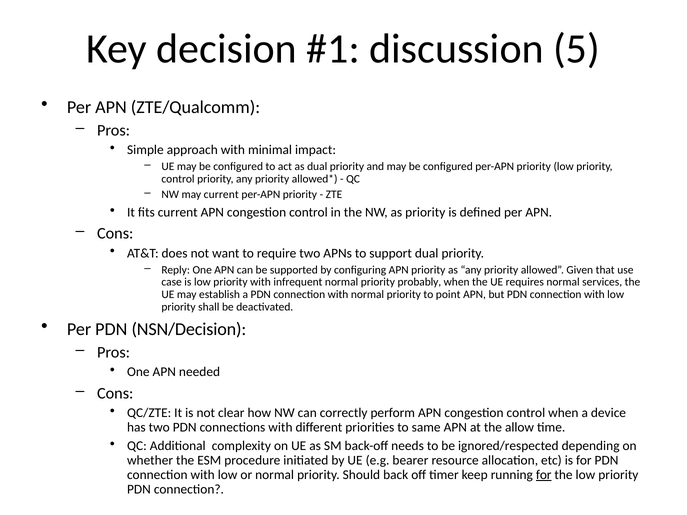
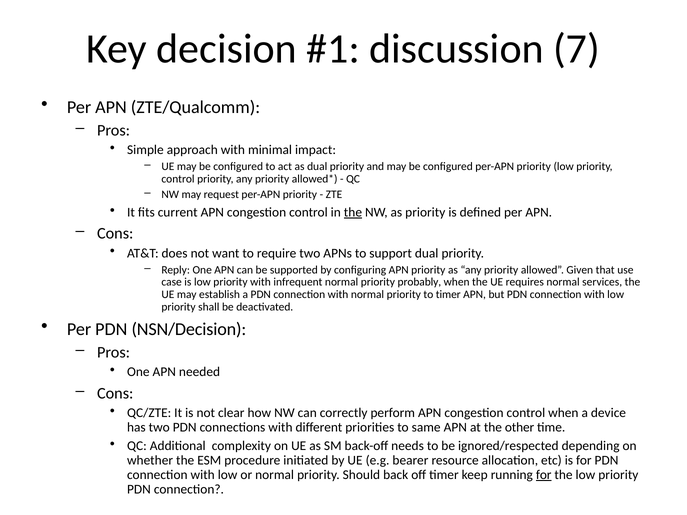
5: 5 -> 7
may current: current -> request
the at (353, 212) underline: none -> present
to point: point -> timer
allow: allow -> other
